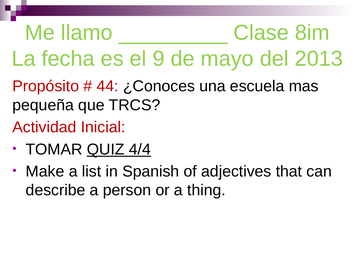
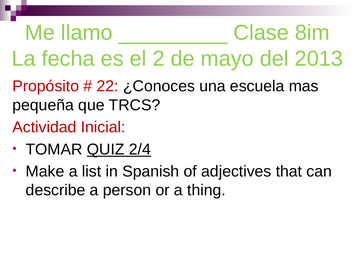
9: 9 -> 2
44: 44 -> 22
4/4: 4/4 -> 2/4
